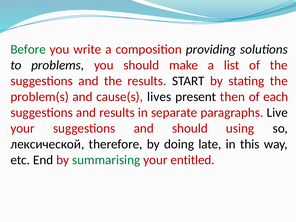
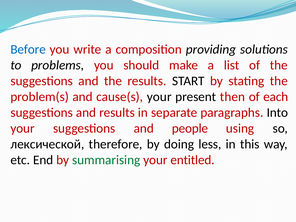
Before colour: green -> blue
cause(s lives: lives -> your
Live: Live -> Into
and should: should -> people
late: late -> less
